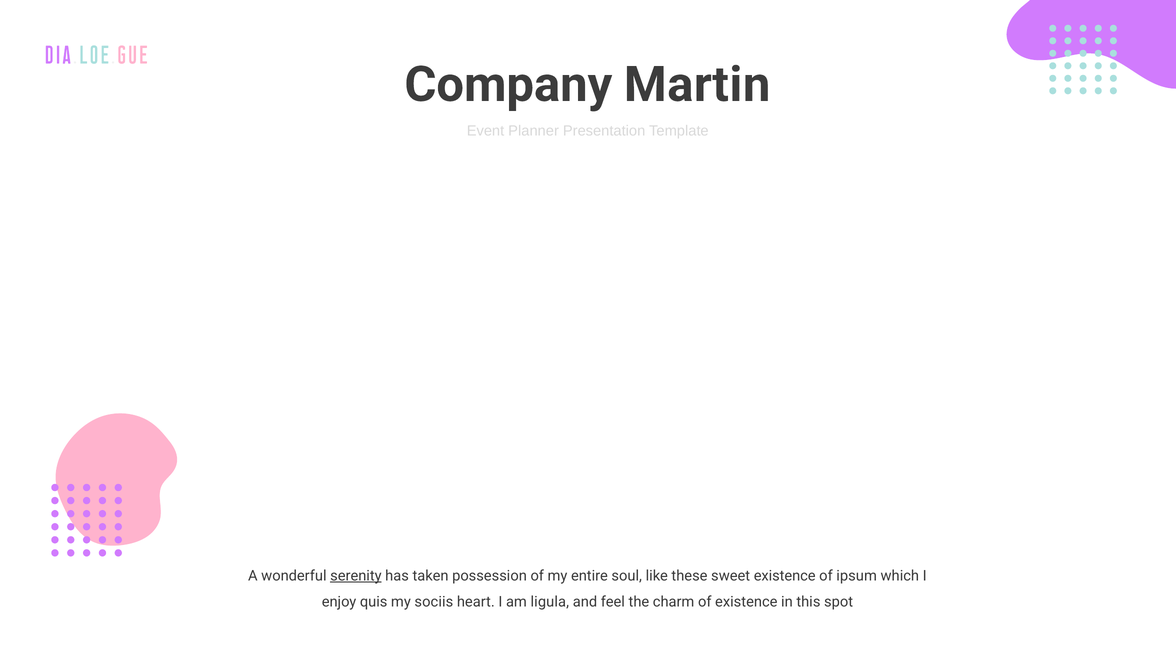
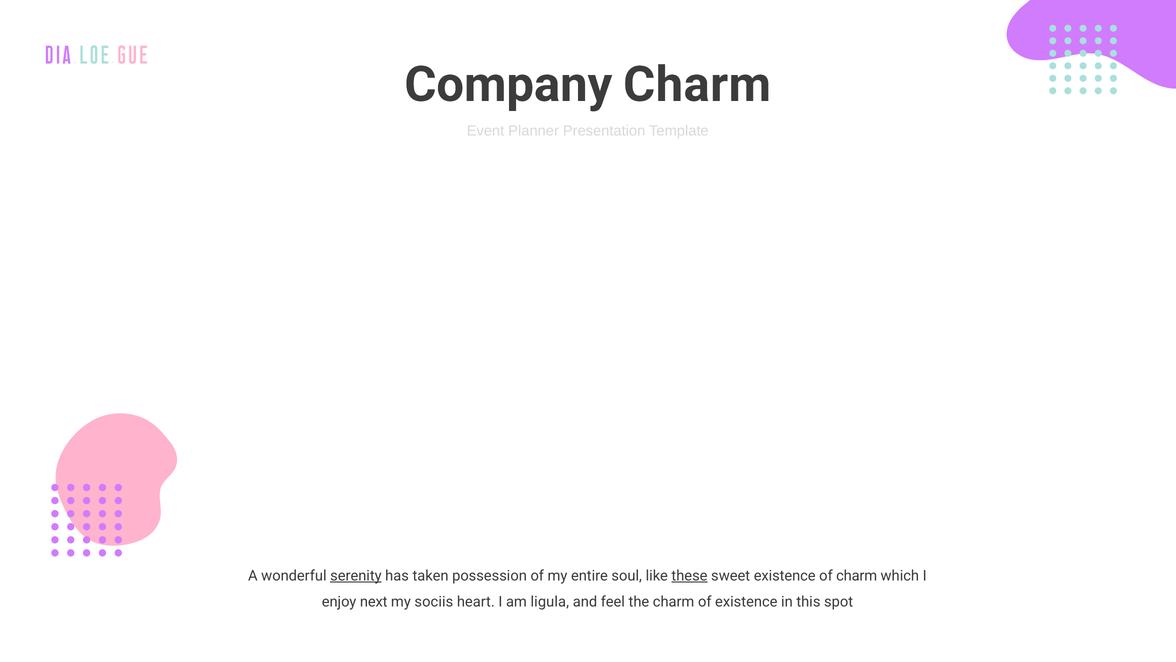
Company Martin: Martin -> Charm
these underline: none -> present
of ipsum: ipsum -> charm
quis: quis -> next
